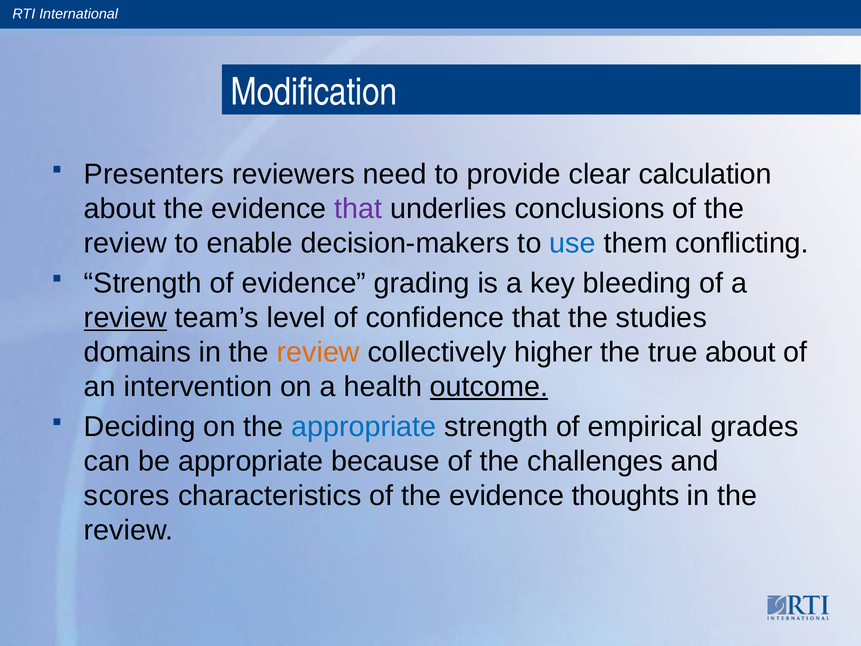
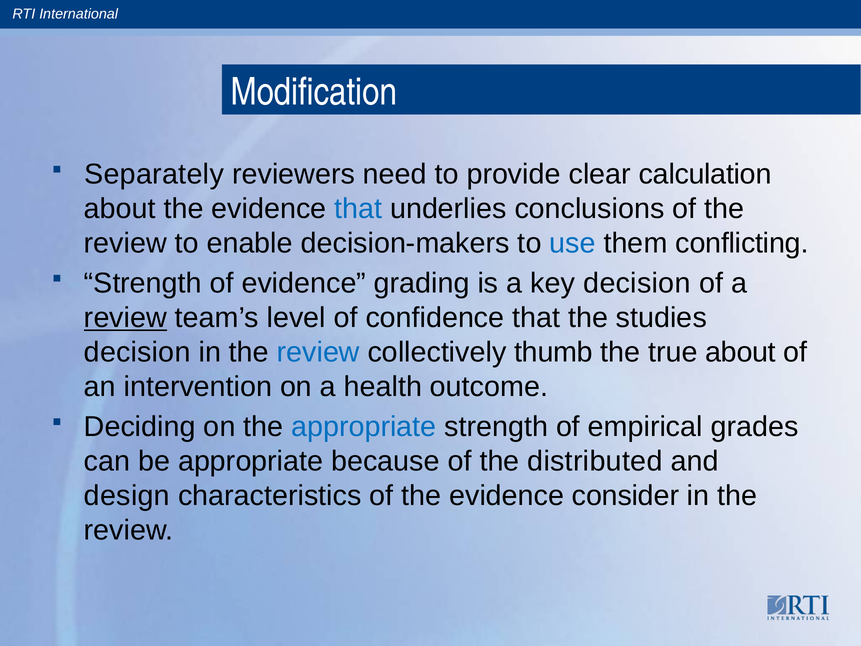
Presenters: Presenters -> Separately
that at (358, 209) colour: purple -> blue
key bleeding: bleeding -> decision
domains at (137, 352): domains -> decision
review at (318, 352) colour: orange -> blue
higher: higher -> thumb
outcome underline: present -> none
challenges: challenges -> distributed
scores: scores -> design
thoughts: thoughts -> consider
